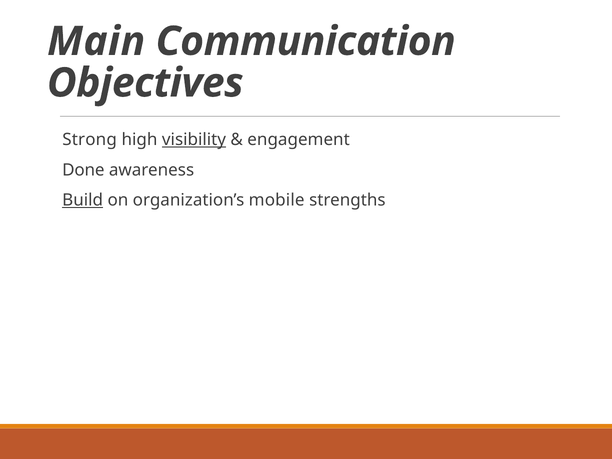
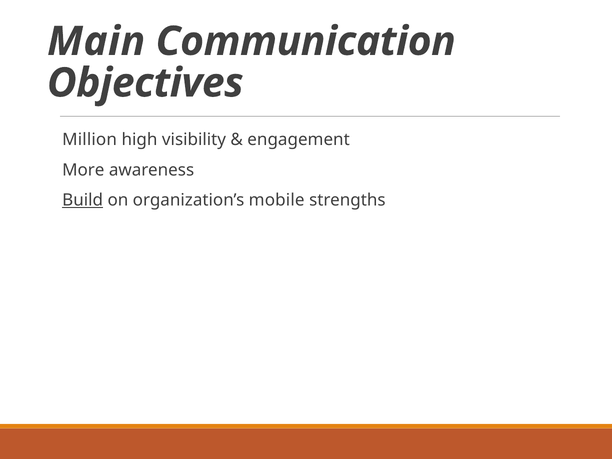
Strong: Strong -> Million
visibility underline: present -> none
Done: Done -> More
